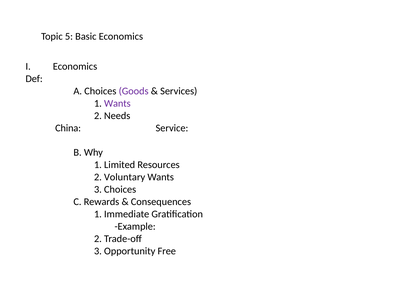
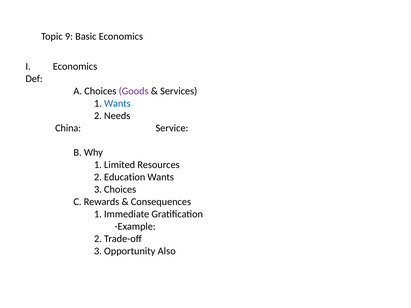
5: 5 -> 9
Wants at (117, 103) colour: purple -> blue
Voluntary: Voluntary -> Education
Free: Free -> Also
